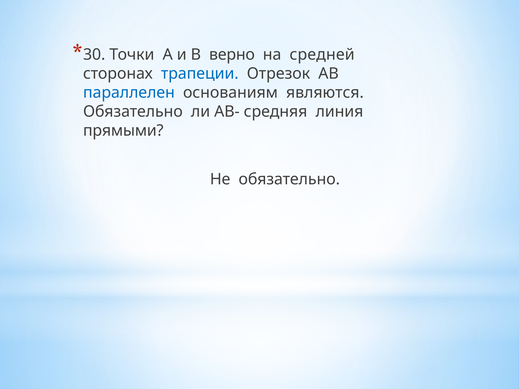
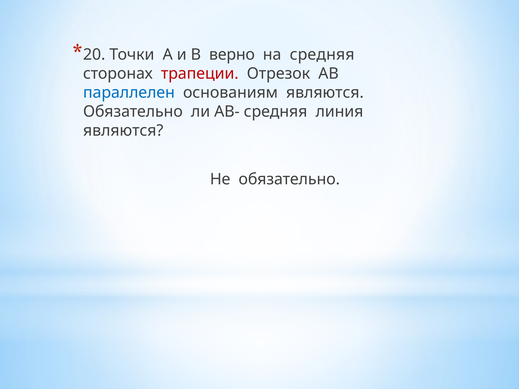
30: 30 -> 20
на средней: средней -> средняя
трапеции colour: blue -> red
прямыми at (123, 131): прямыми -> являются
